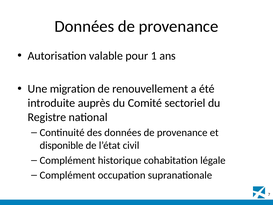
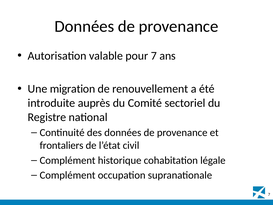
pour 1: 1 -> 7
disponible: disponible -> frontaliers
